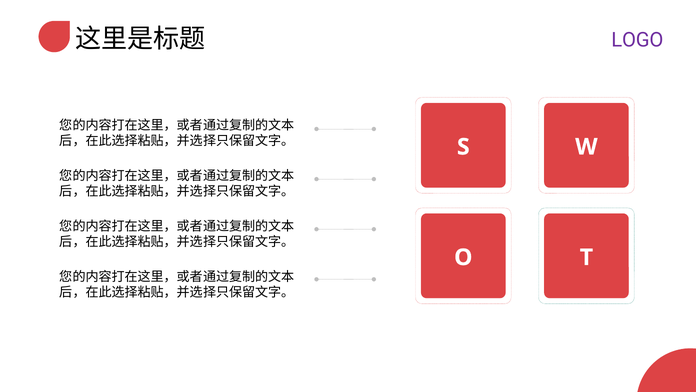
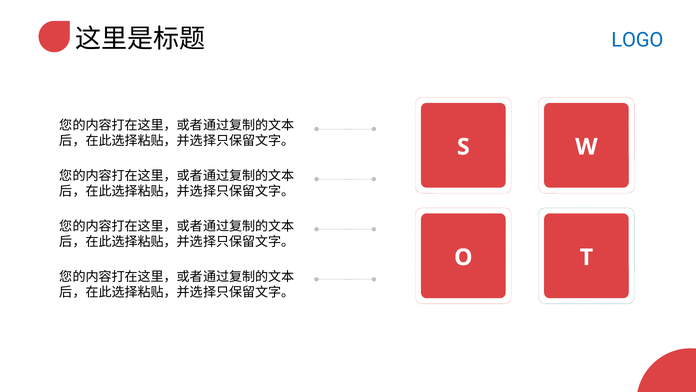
LOGO colour: purple -> blue
